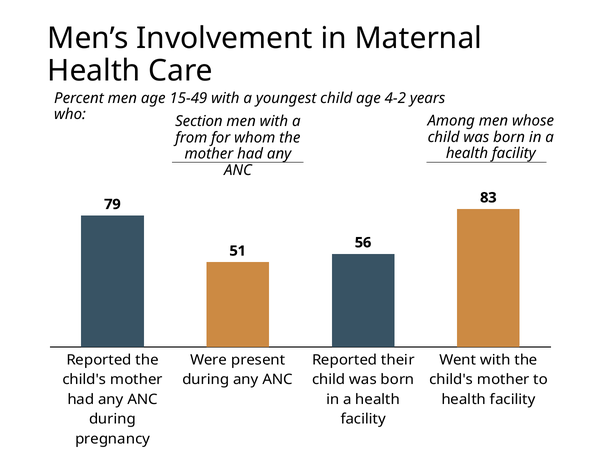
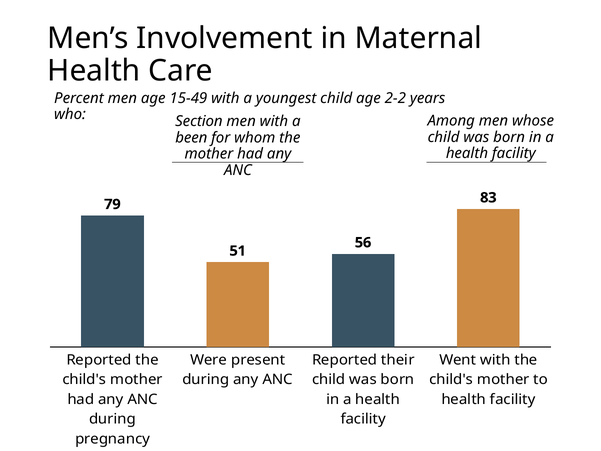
4-2: 4-2 -> 2-2
from: from -> been
